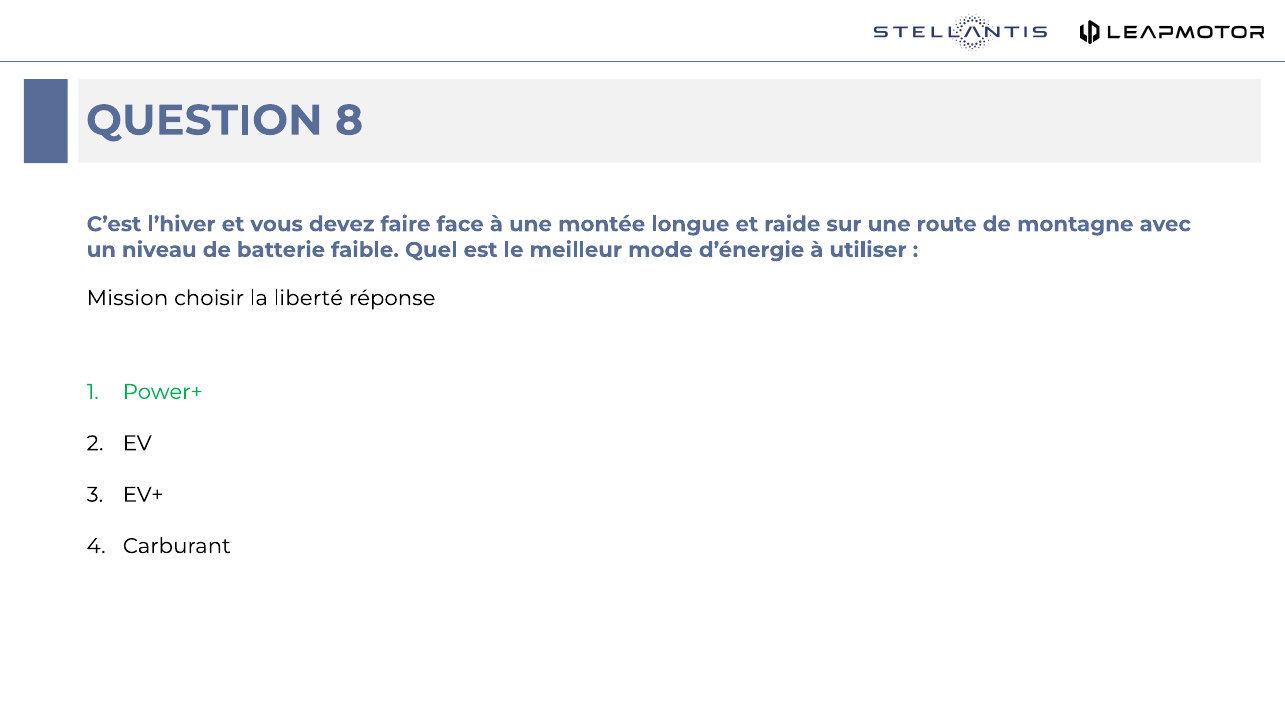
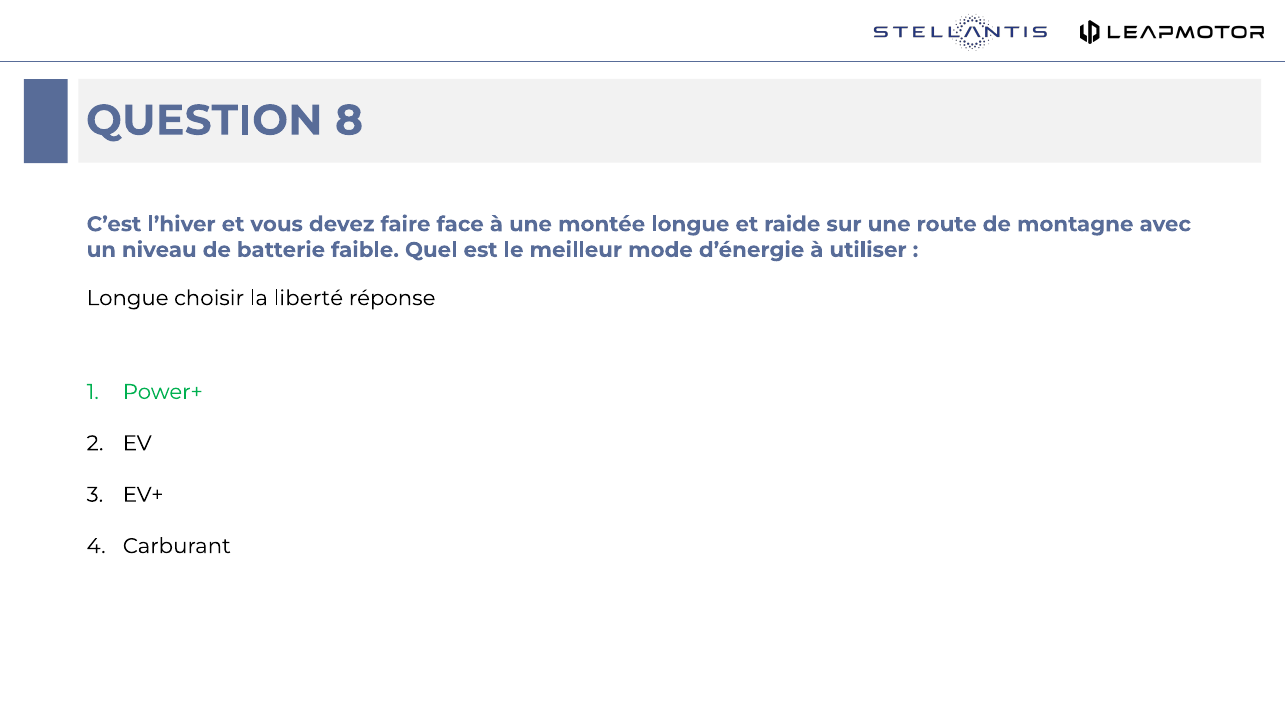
Mission at (127, 298): Mission -> Longue
